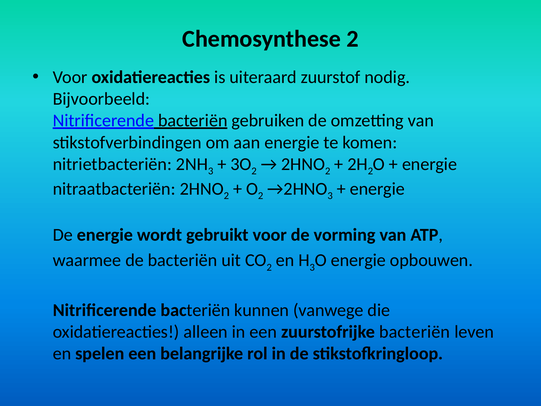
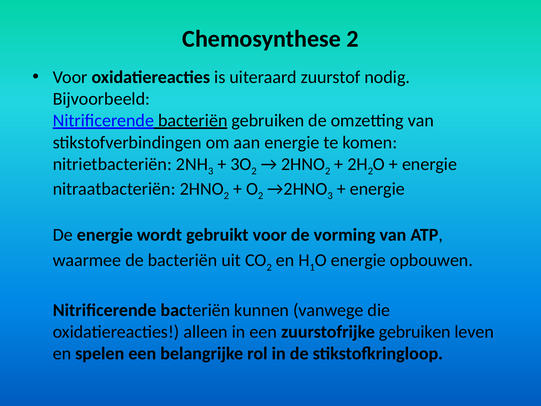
3 at (312, 267): 3 -> 1
zuurstofrijke bacteriën: bacteriën -> gebruiken
